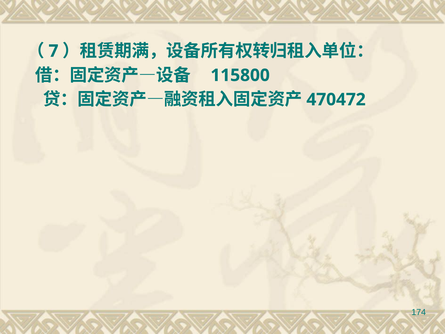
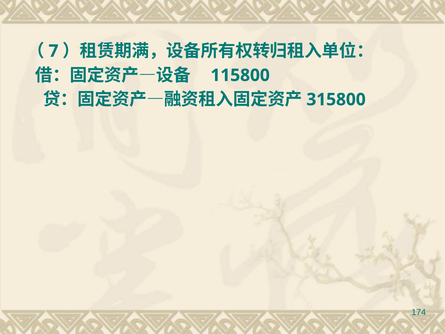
470472: 470472 -> 315800
